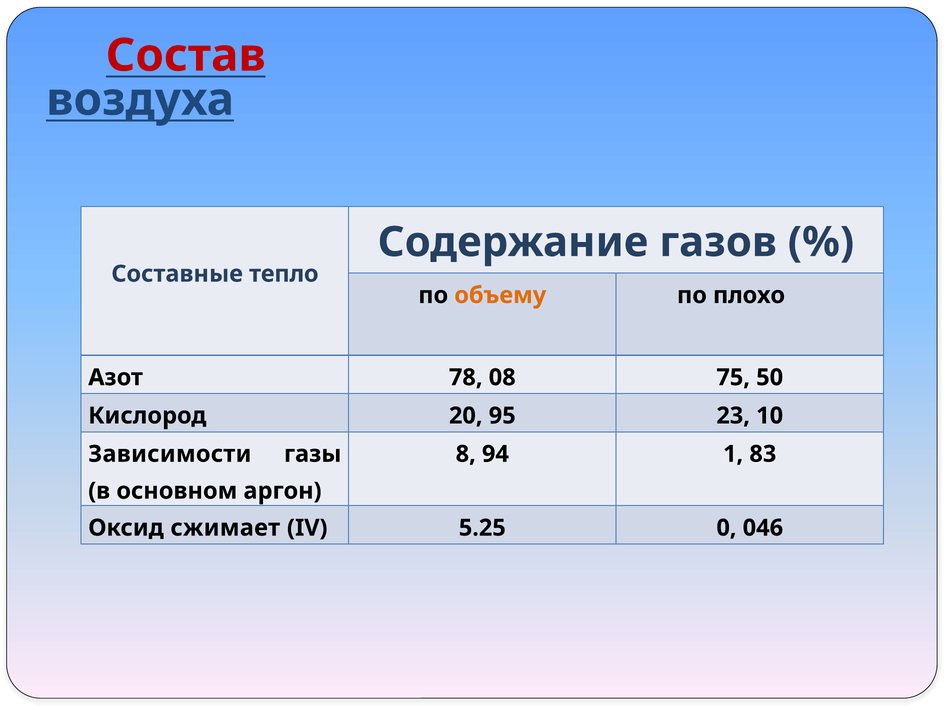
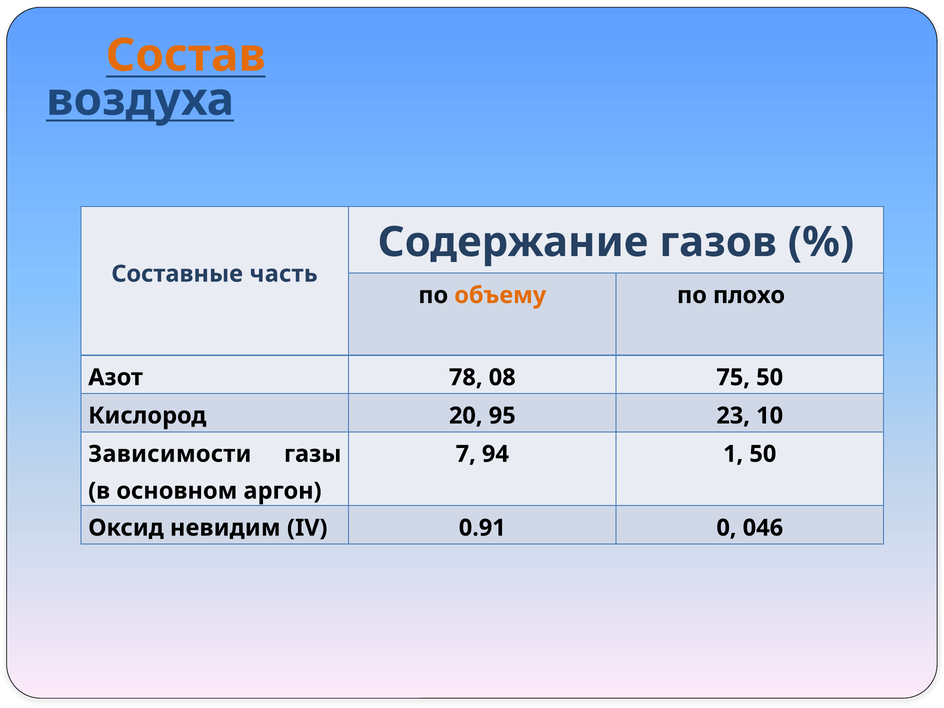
Состав colour: red -> orange
тепло: тепло -> часть
8: 8 -> 7
1 83: 83 -> 50
сжимает: сжимает -> невидим
5.25: 5.25 -> 0.91
